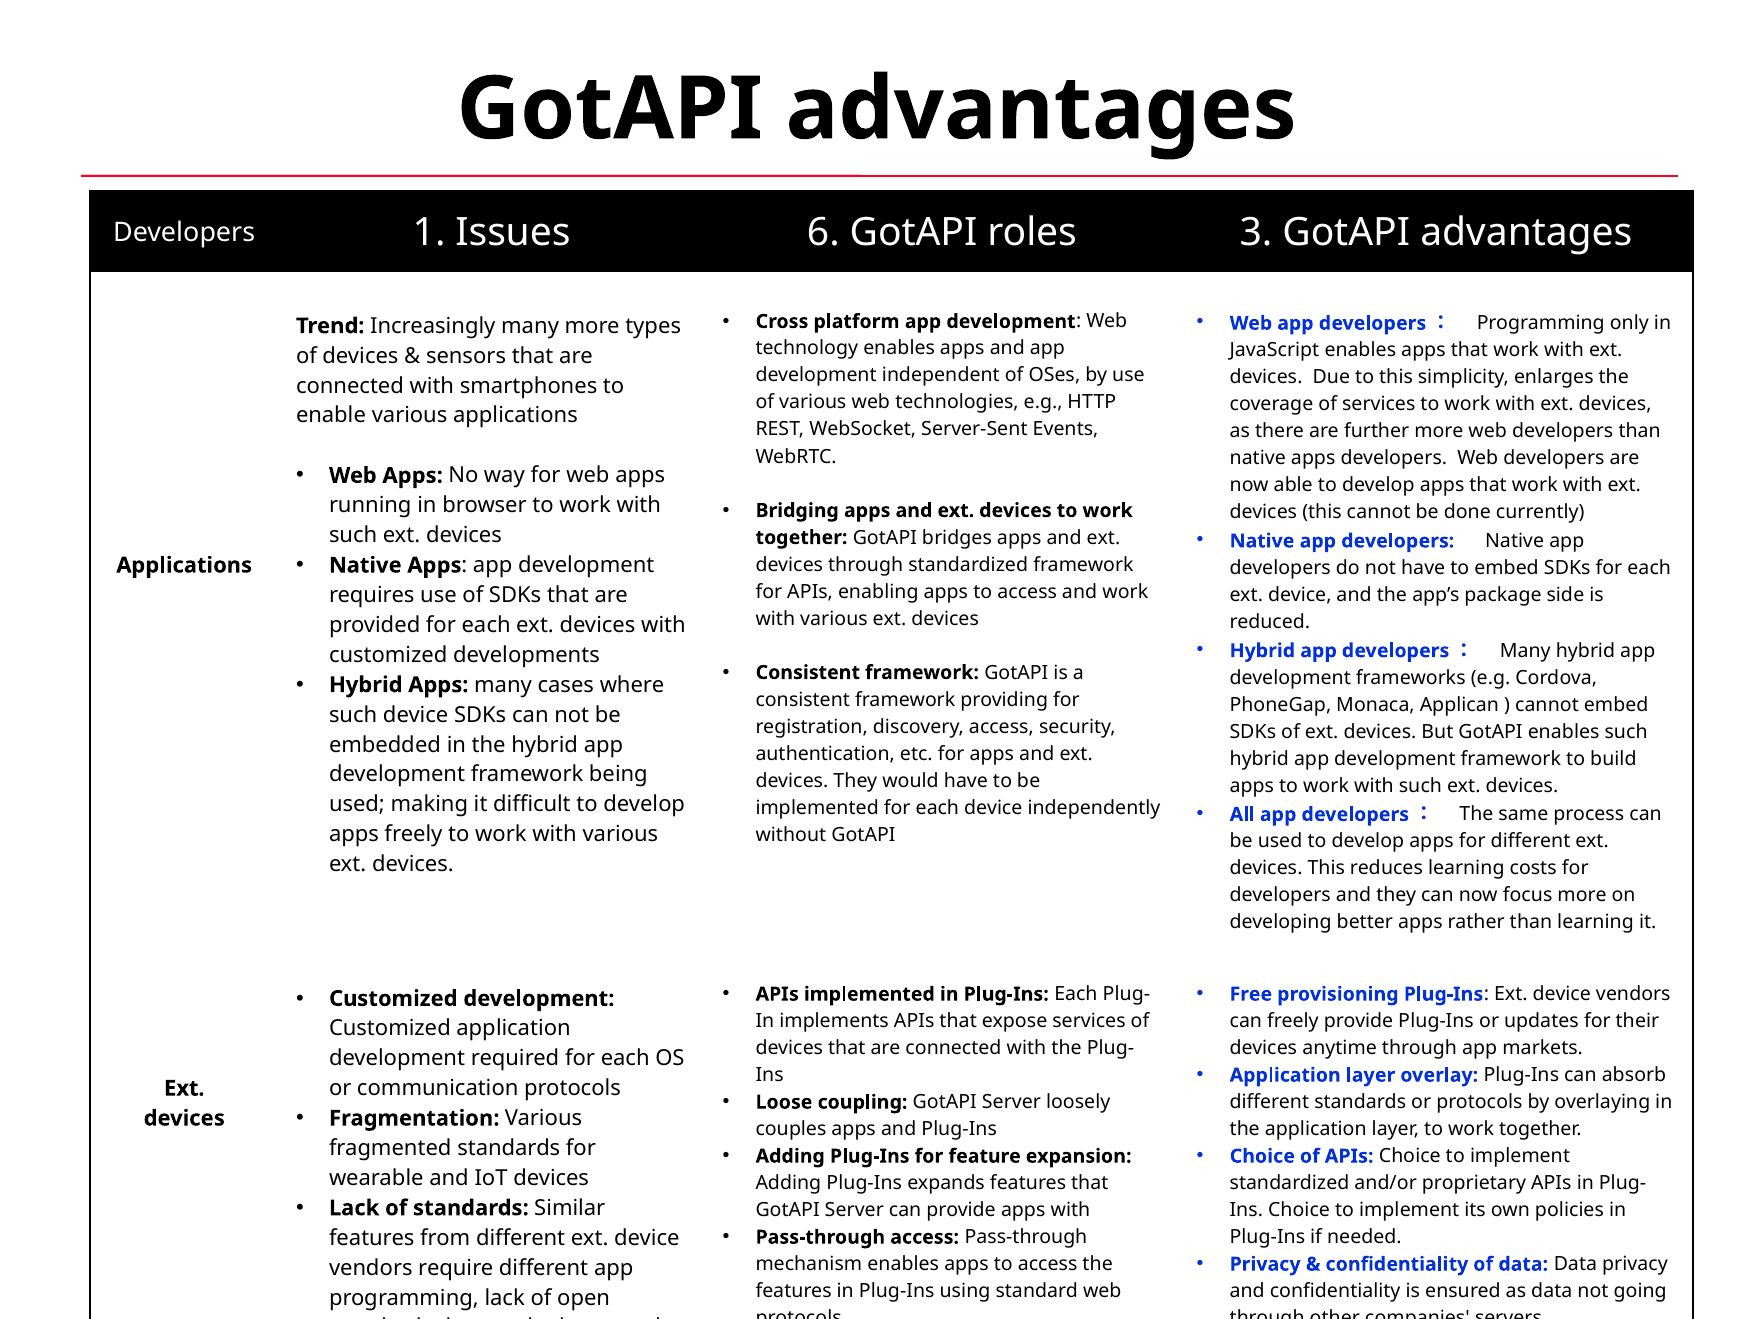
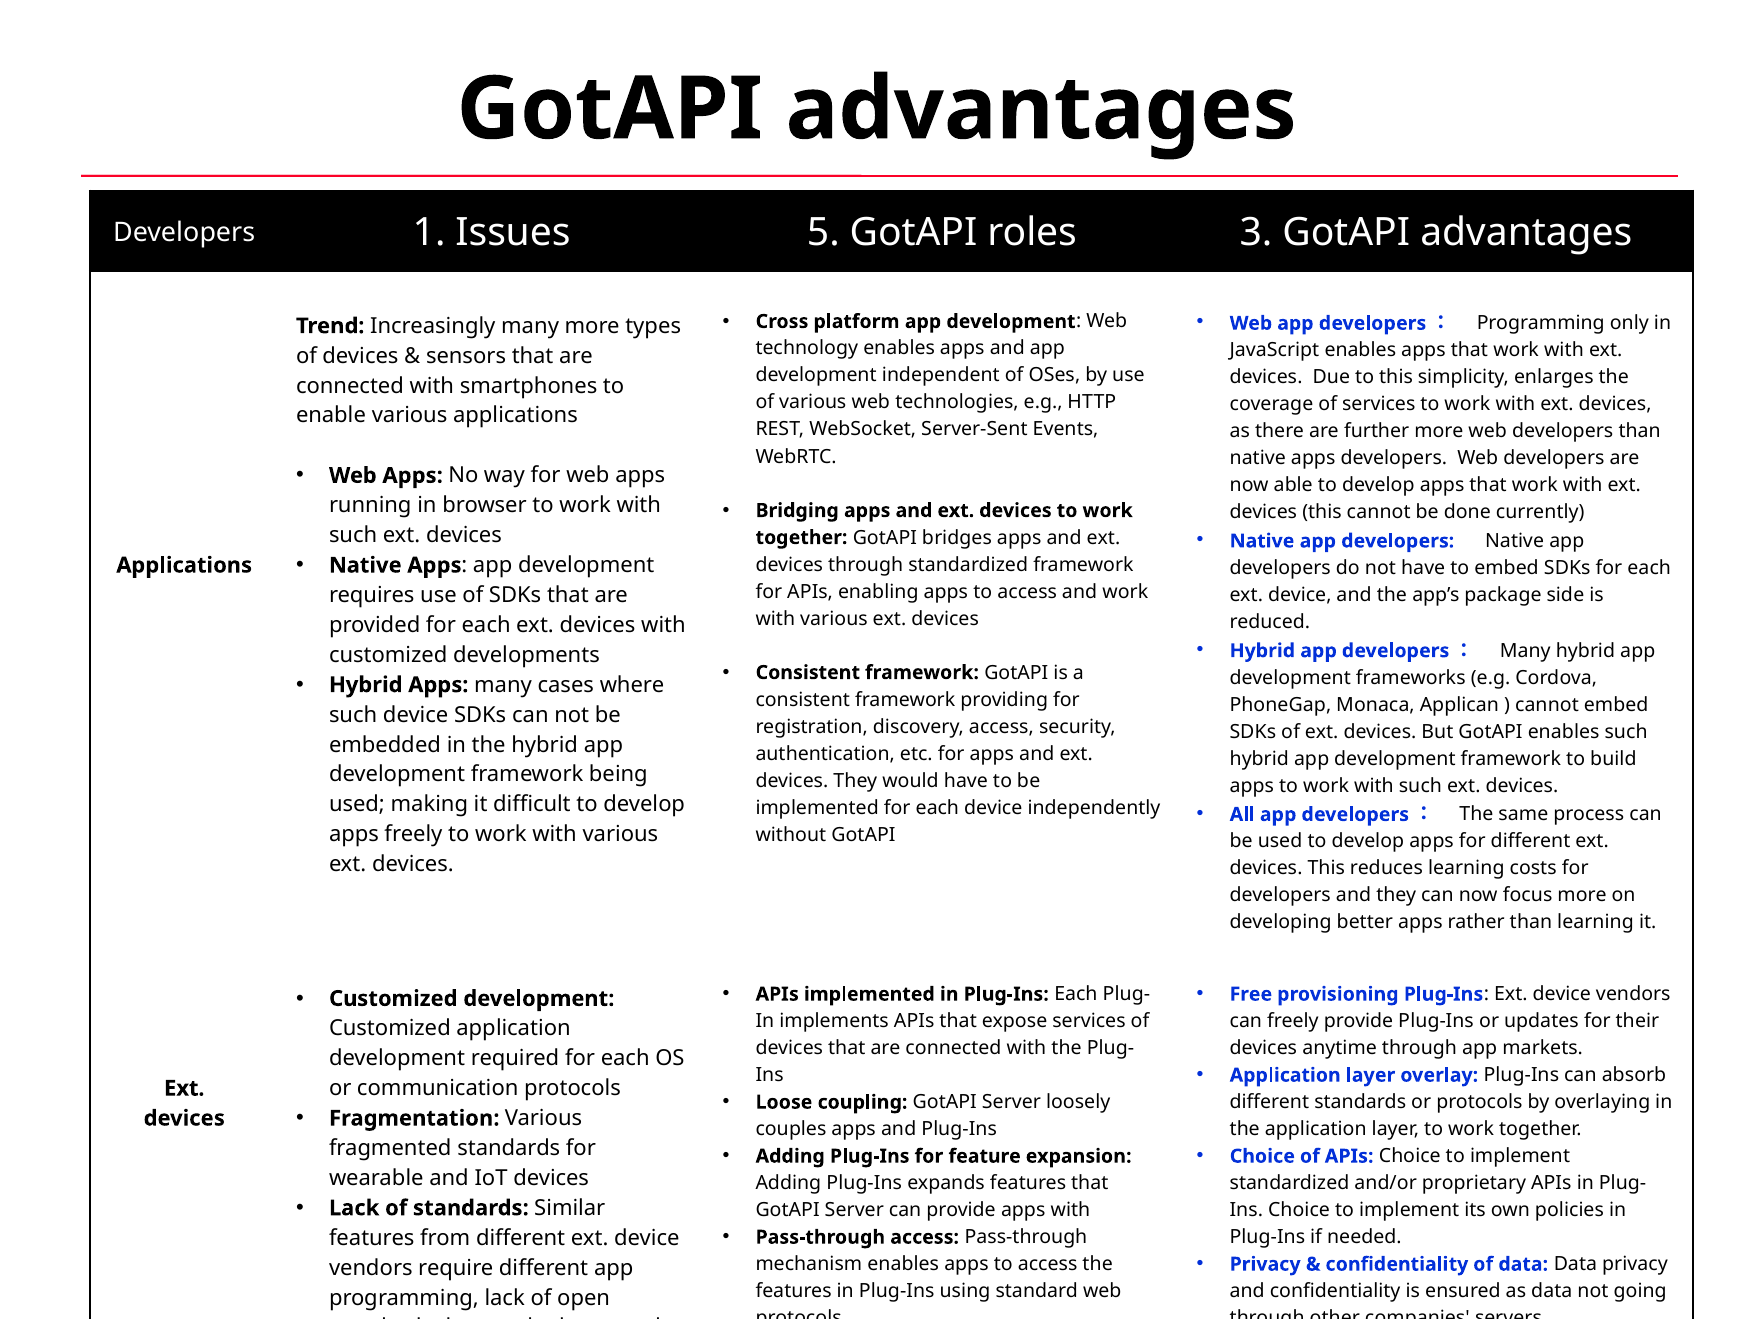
6: 6 -> 5
